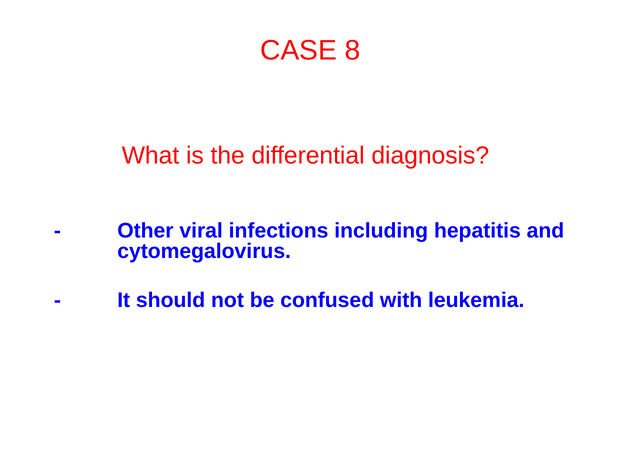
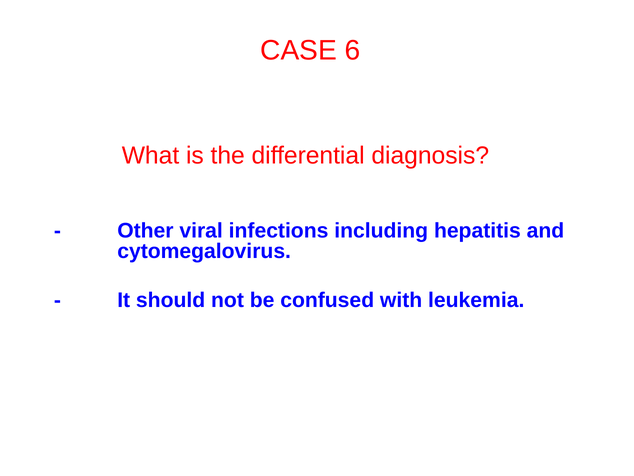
8: 8 -> 6
